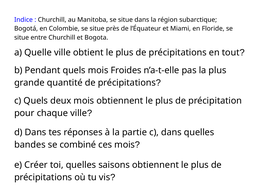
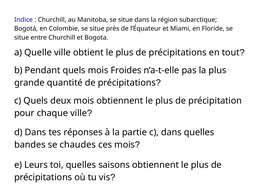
combiné: combiné -> chaudes
Créer: Créer -> Leurs
